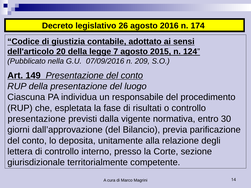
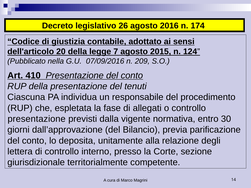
149: 149 -> 410
luogo: luogo -> tenuti
risultati: risultati -> allegati
